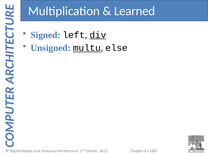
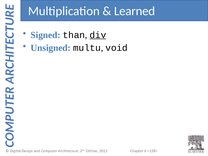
left: left -> than
multu underline: present -> none
else: else -> void
